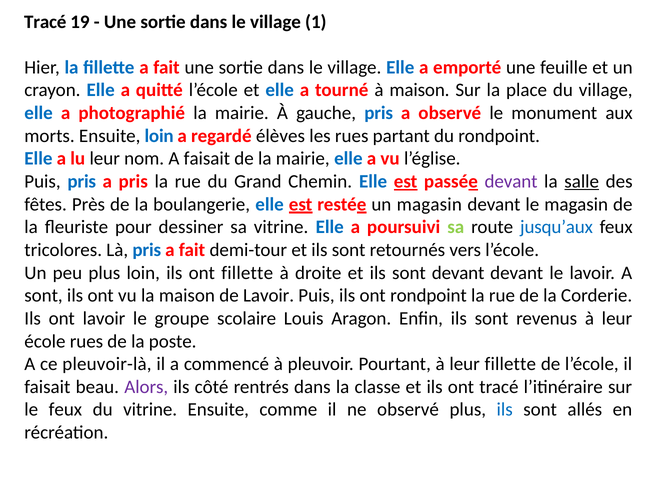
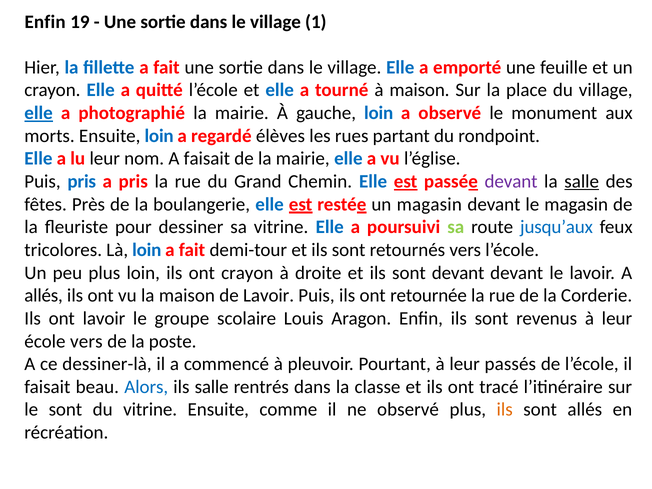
Tracé at (45, 22): Tracé -> Enfin
elle at (39, 113) underline: none -> present
gauche pris: pris -> loin
Là pris: pris -> loin
ont fillette: fillette -> crayon
sont at (44, 296): sont -> allés
ont rondpoint: rondpoint -> retournée
école rues: rues -> vers
pleuvoir-là: pleuvoir-là -> dessiner-là
leur fillette: fillette -> passés
Alors colour: purple -> blue
ils côté: côté -> salle
le feux: feux -> sont
ils at (505, 410) colour: blue -> orange
